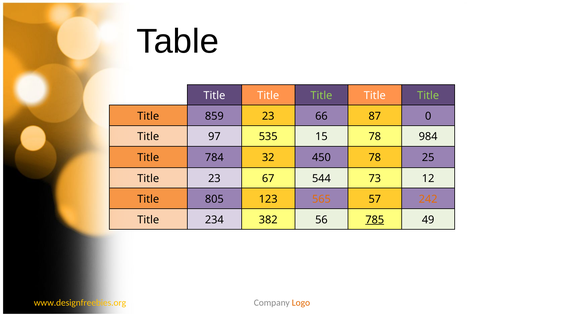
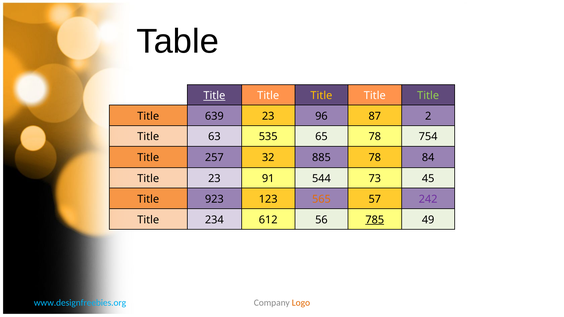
Title at (214, 96) underline: none -> present
Title at (321, 96) colour: light green -> yellow
859: 859 -> 639
66: 66 -> 96
0: 0 -> 2
97: 97 -> 63
15: 15 -> 65
984: 984 -> 754
784: 784 -> 257
450: 450 -> 885
25: 25 -> 84
67: 67 -> 91
12: 12 -> 45
805: 805 -> 923
242 colour: orange -> purple
382: 382 -> 612
www.designfreebies.org colour: yellow -> light blue
